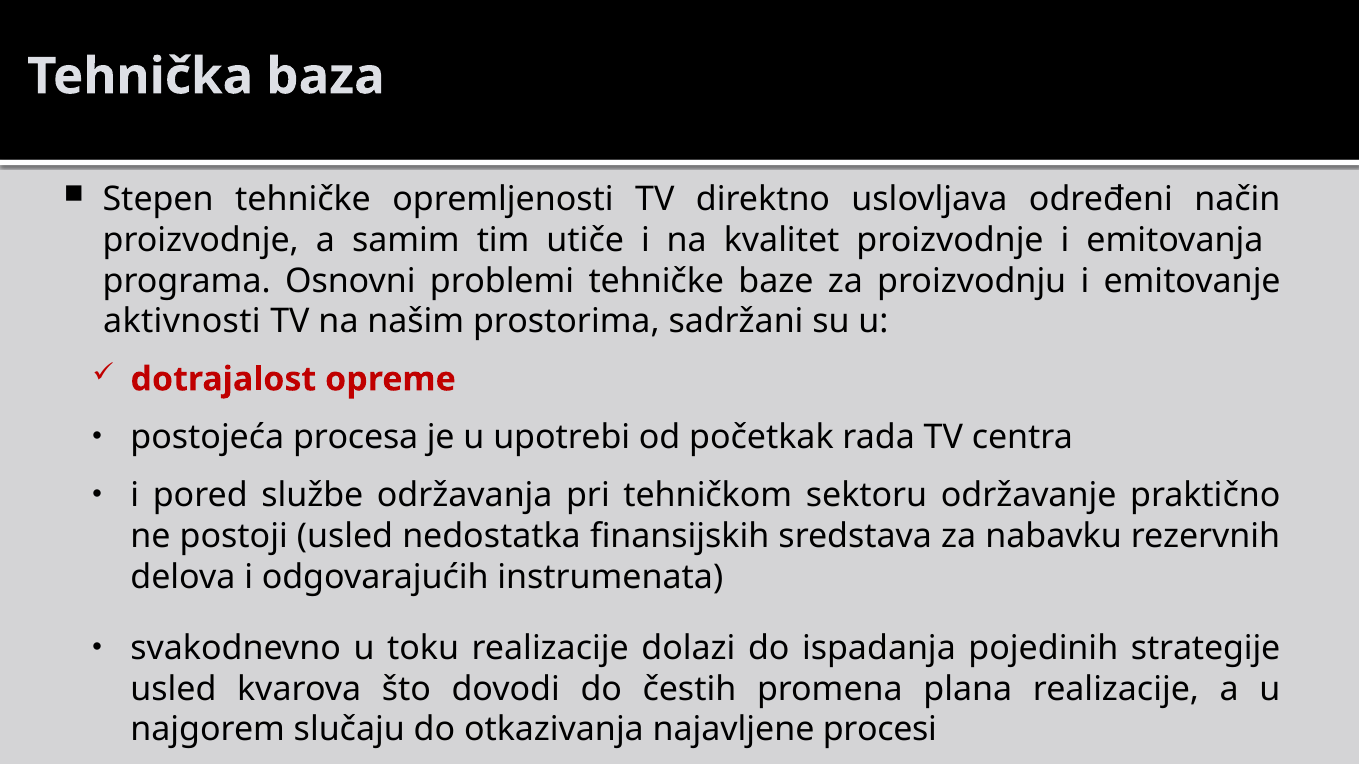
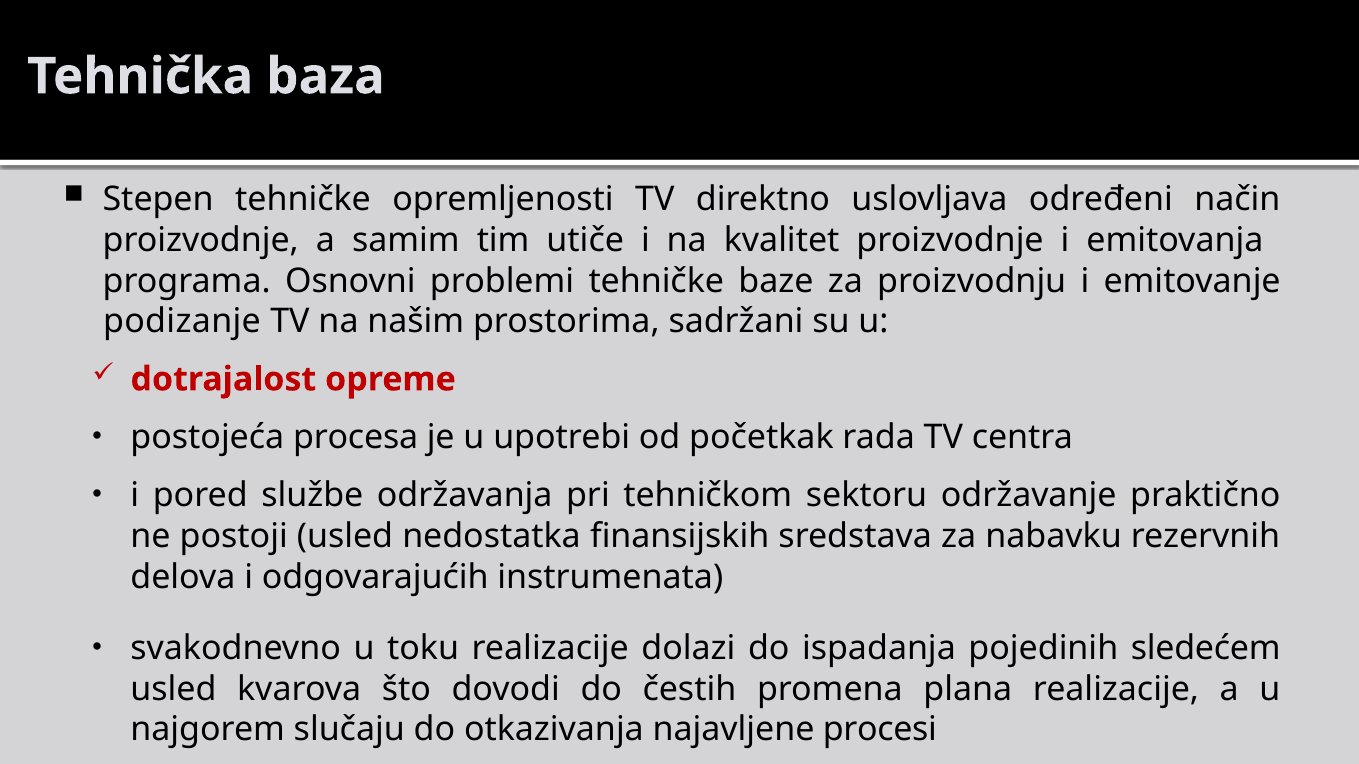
aktivnosti: aktivnosti -> podizanje
strategije: strategije -> sledećem
